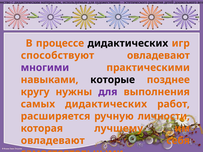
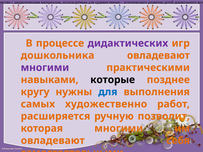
дидактических at (128, 43) colour: black -> purple
способствуют: способствуют -> дошкольника
для at (108, 92) colour: purple -> blue
самых дидактических: дидактических -> художественно
личности: личности -> позволит
которая лучшему: лучшему -> многими
